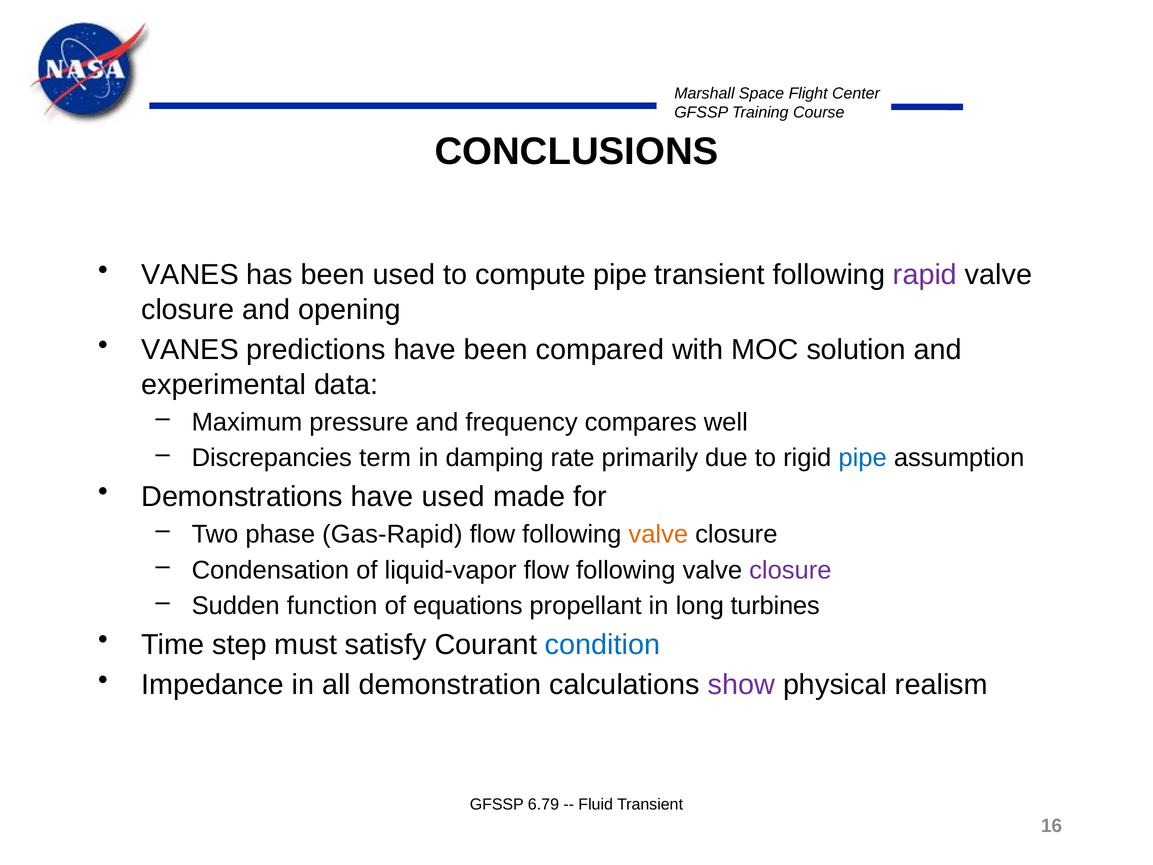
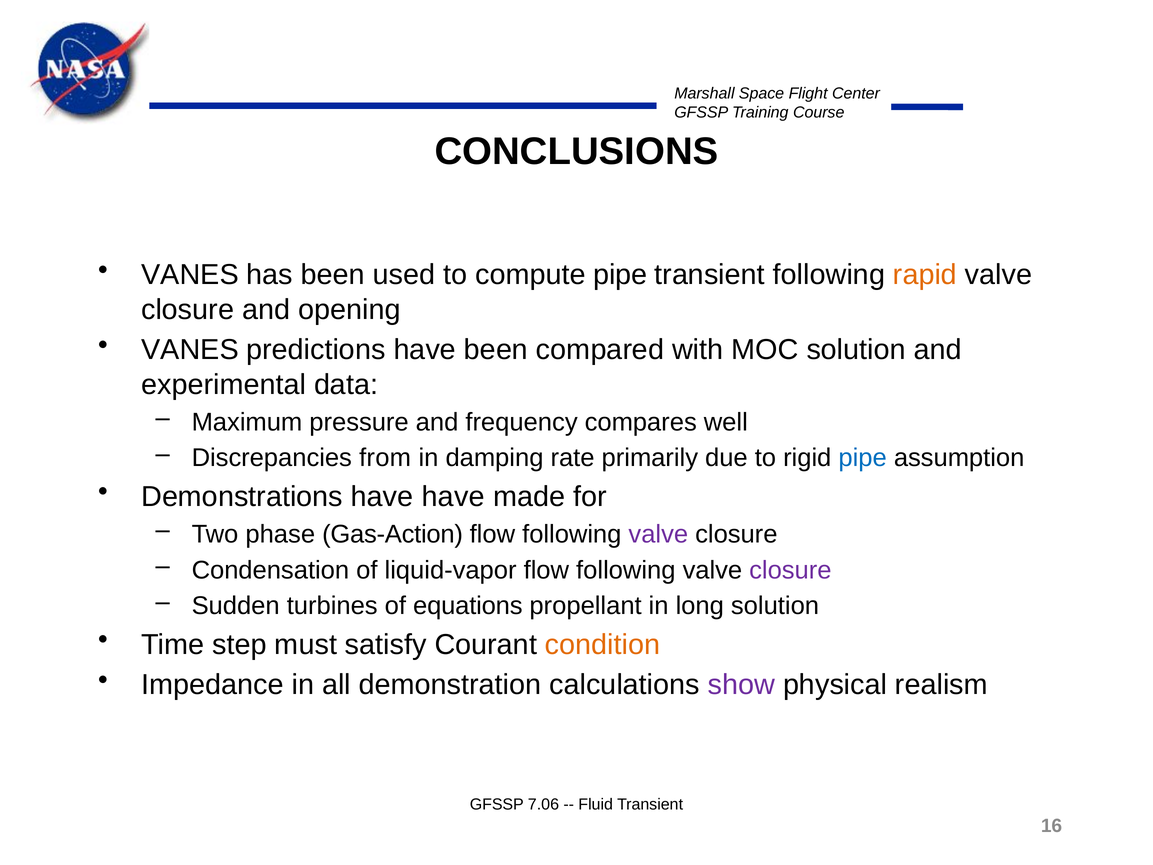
rapid colour: purple -> orange
term: term -> from
have used: used -> have
Gas-Rapid: Gas-Rapid -> Gas-Action
valve at (658, 534) colour: orange -> purple
function: function -> turbines
long turbines: turbines -> solution
condition colour: blue -> orange
6.79: 6.79 -> 7.06
